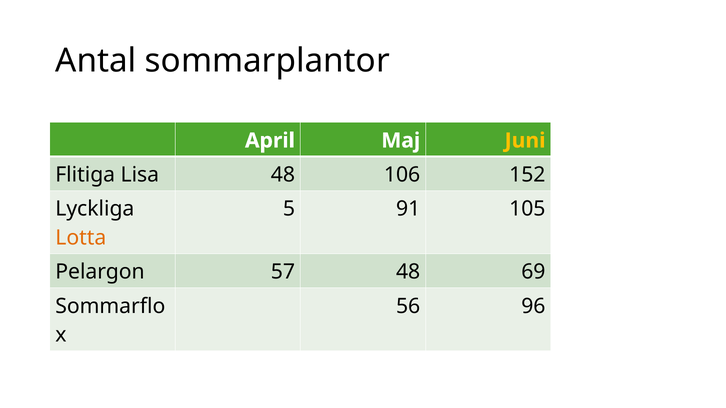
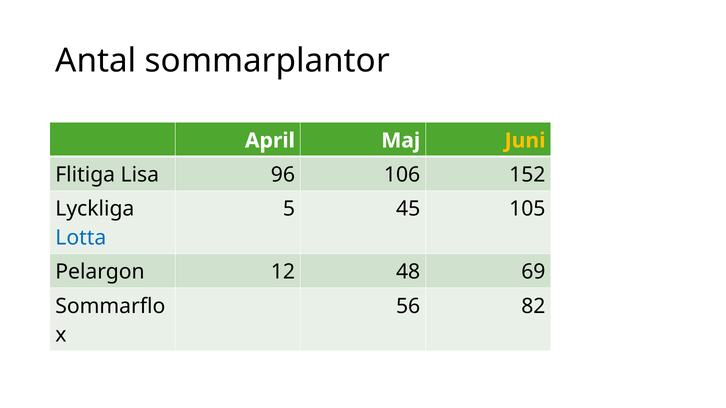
Lisa 48: 48 -> 96
91: 91 -> 45
Lotta colour: orange -> blue
57: 57 -> 12
96: 96 -> 82
